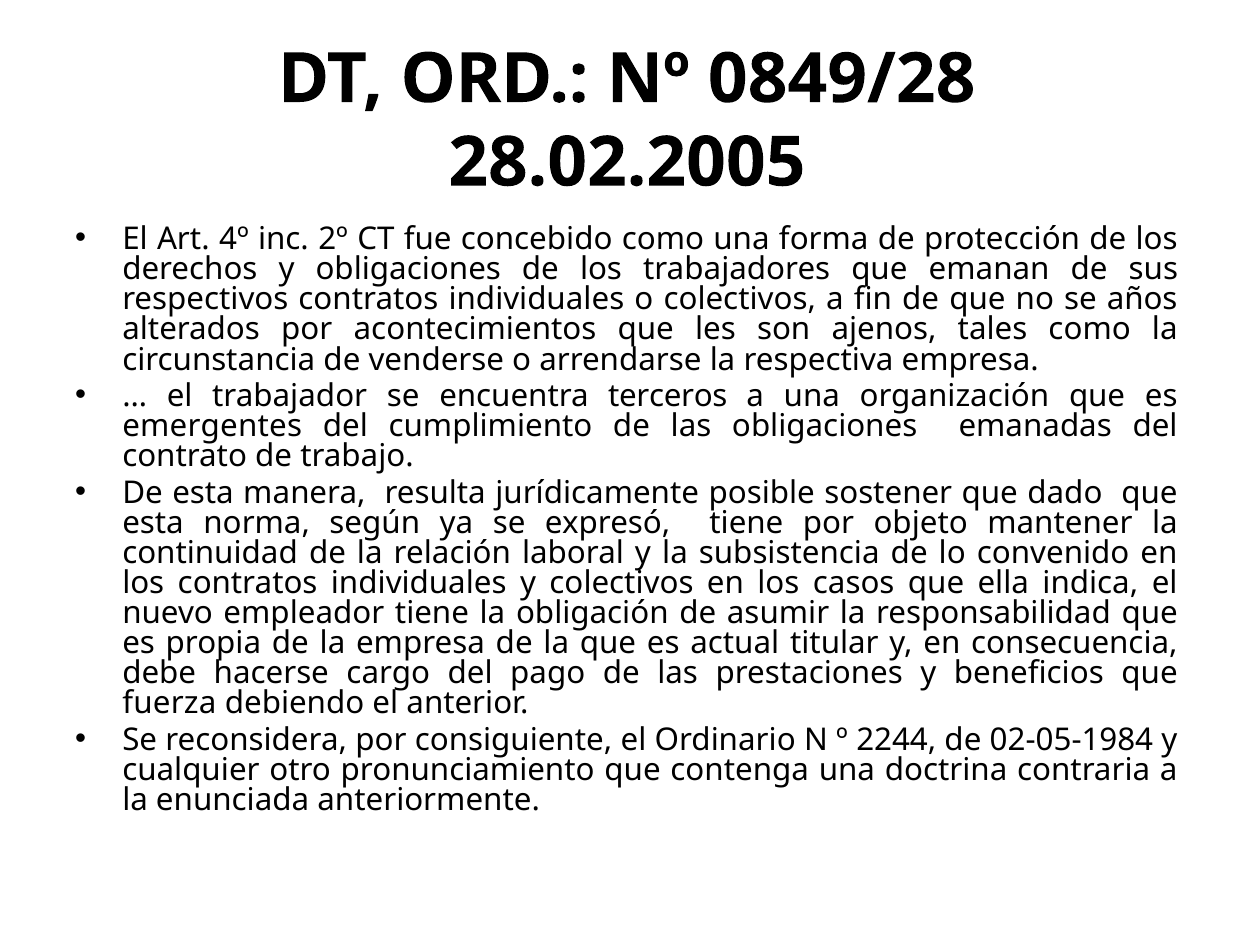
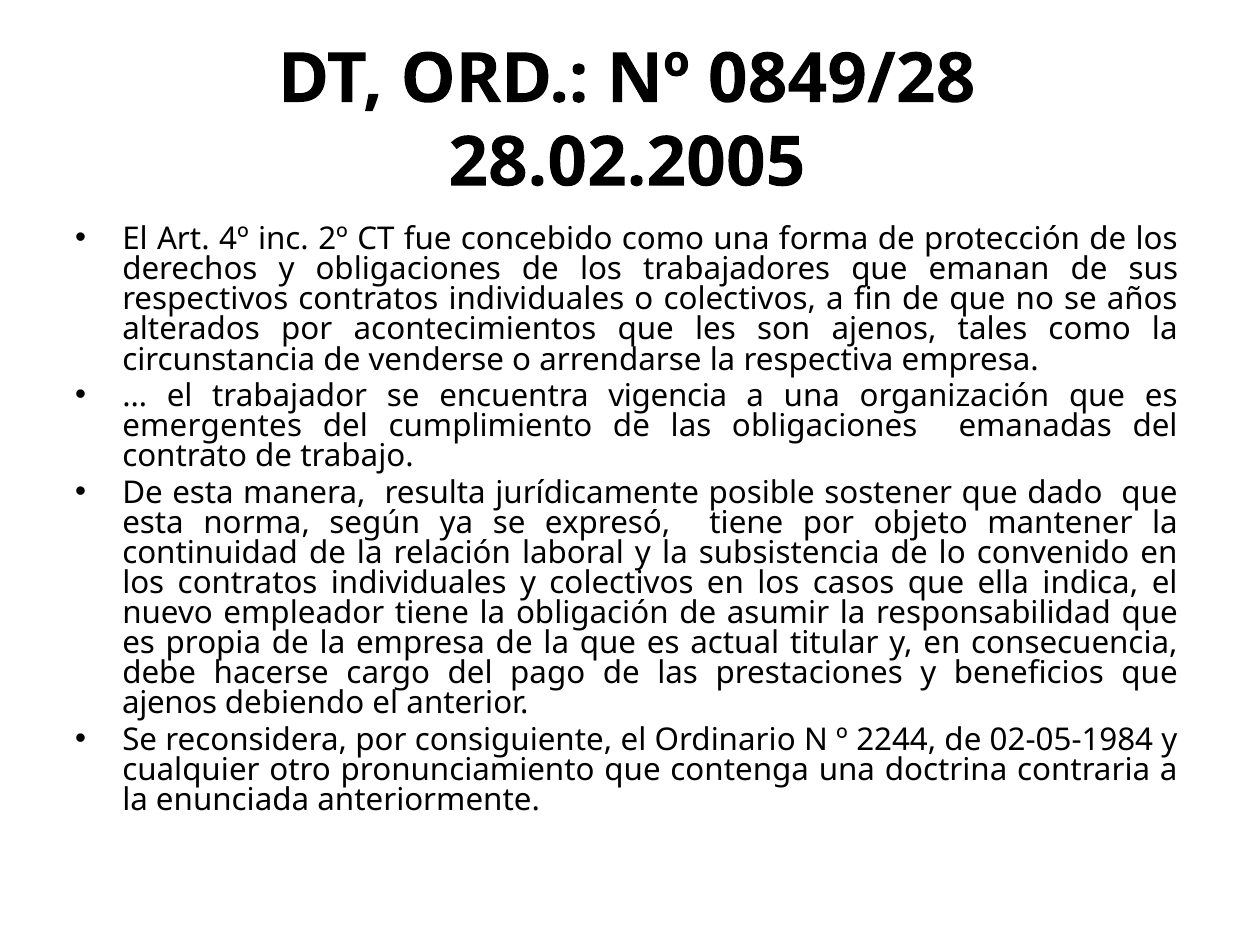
terceros: terceros -> vigencia
fuerza at (169, 704): fuerza -> ajenos
